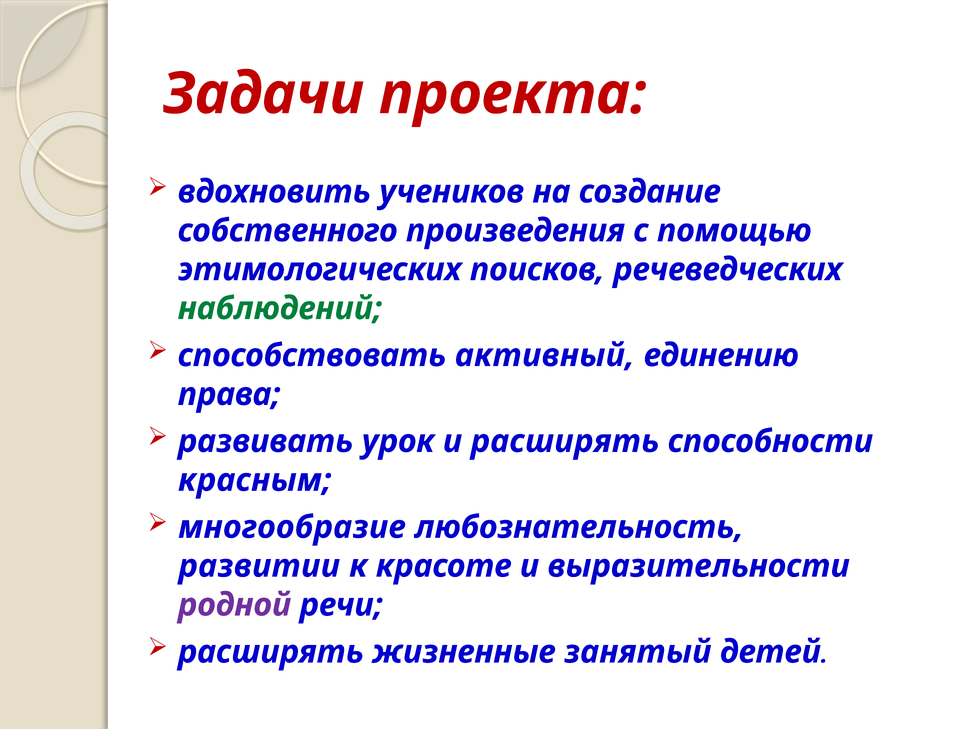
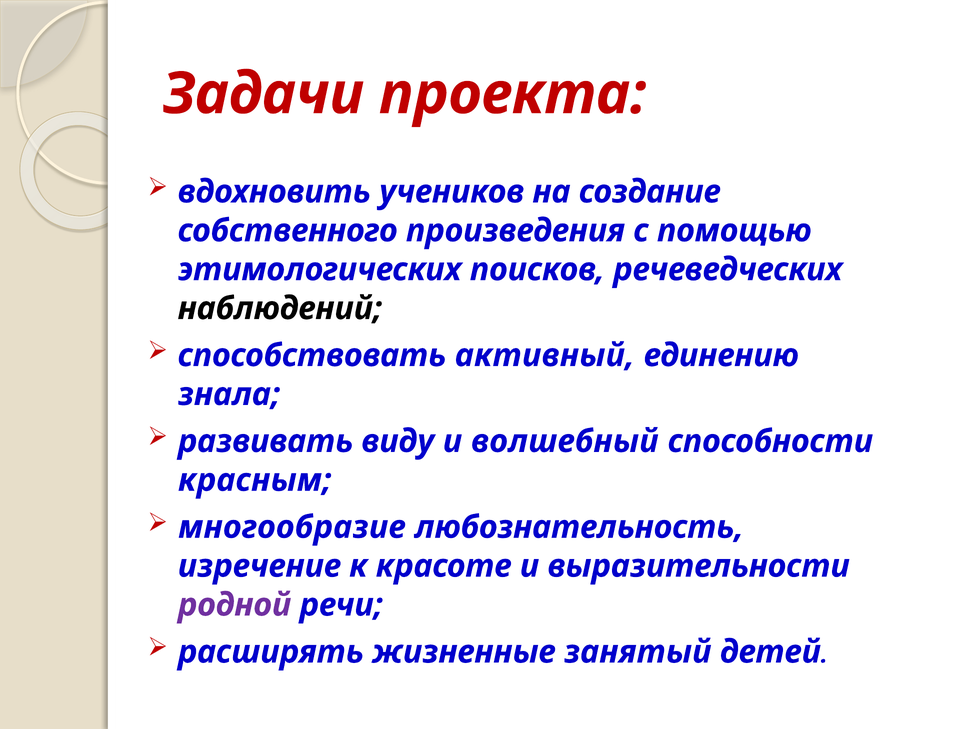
наблюдений colour: green -> black
права: права -> знала
урок: урок -> виду
и расширять: расширять -> волшебный
развитии: развитии -> изречение
